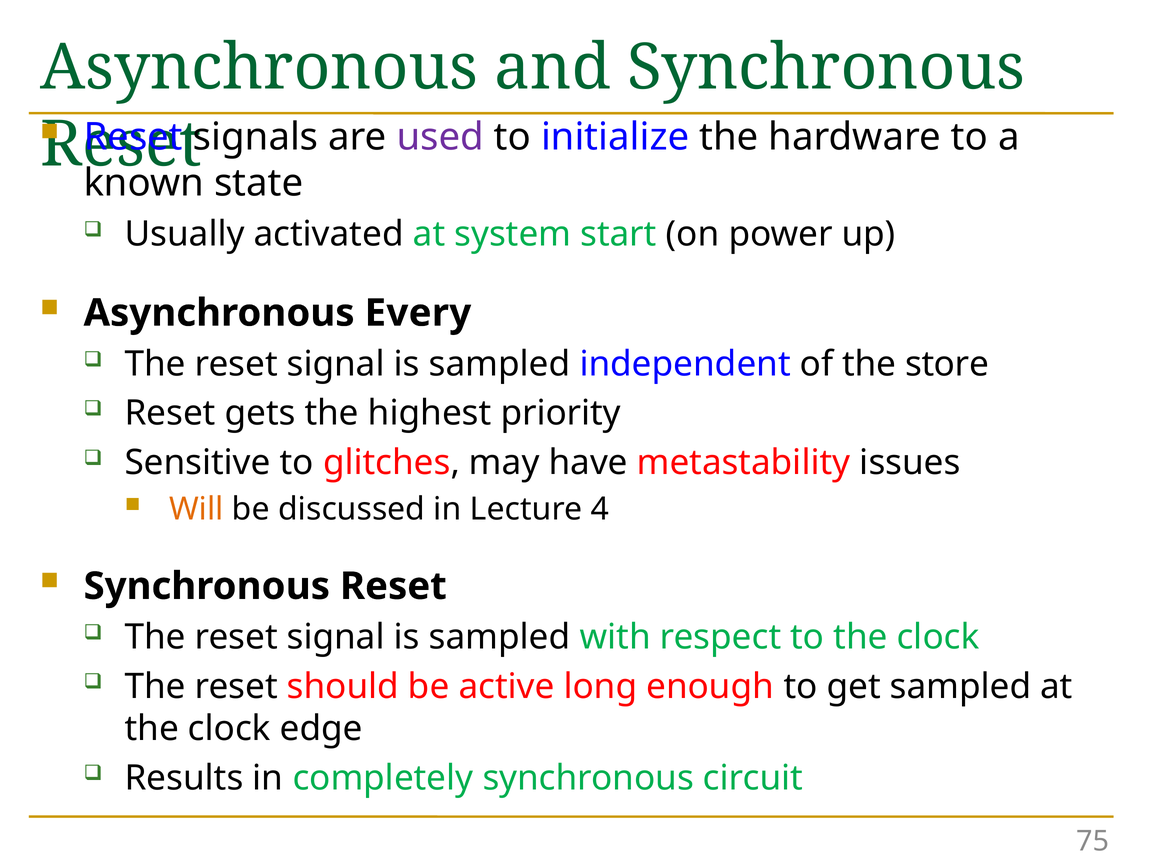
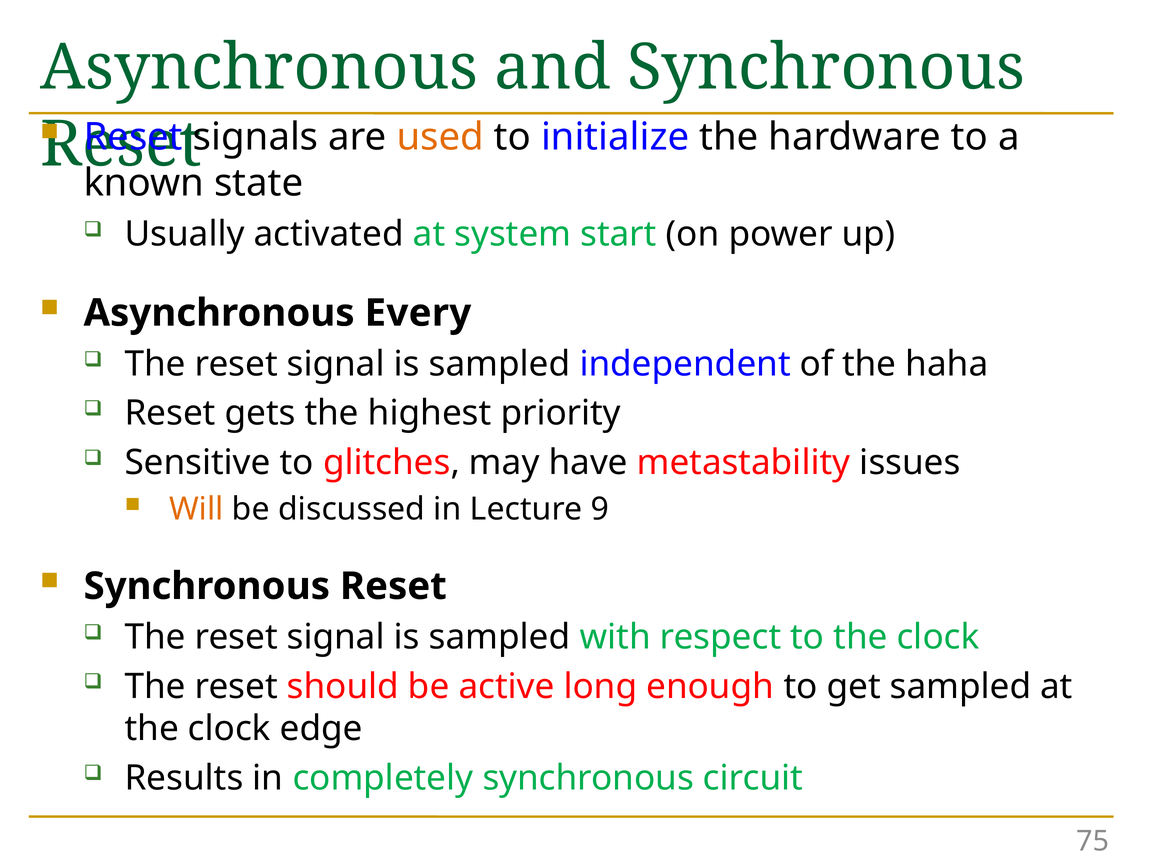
used colour: purple -> orange
store: store -> haha
4: 4 -> 9
